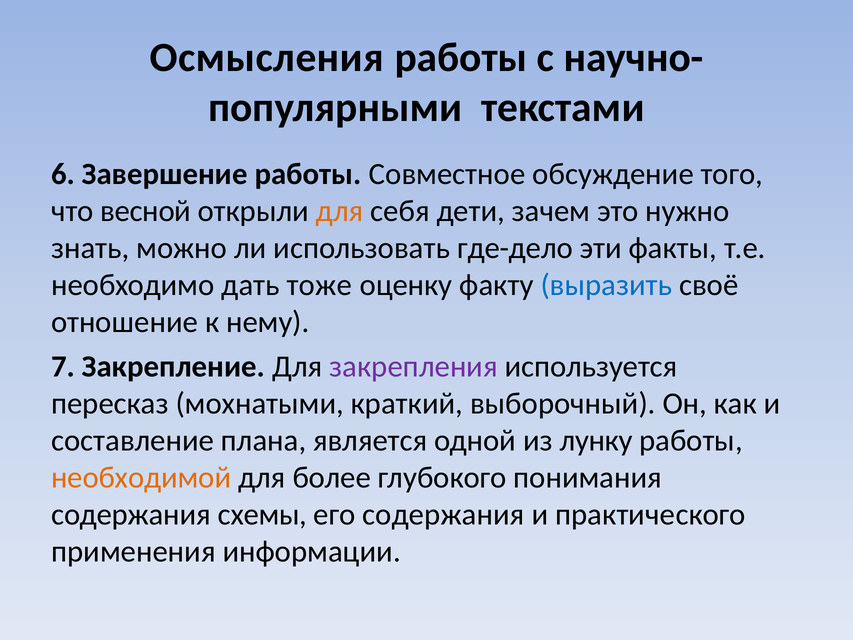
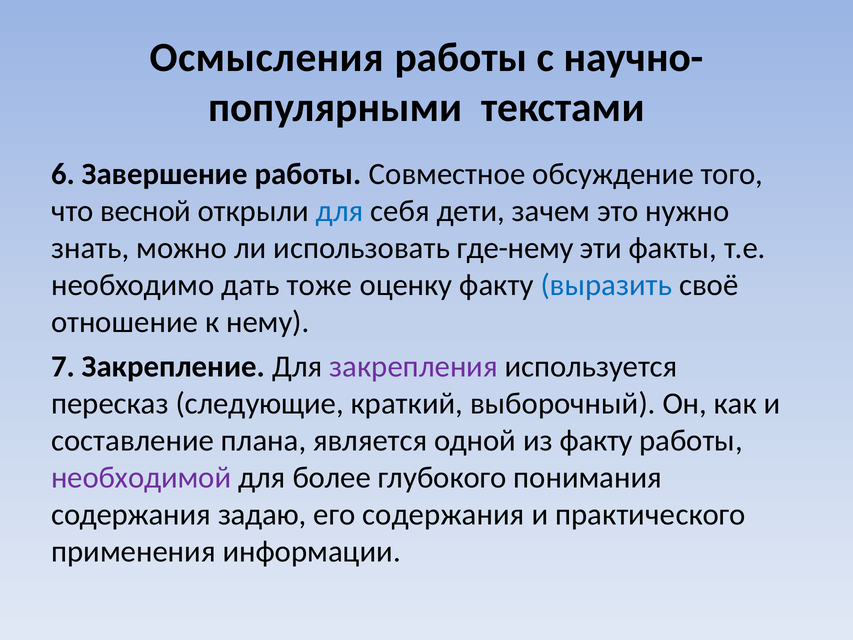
для at (340, 211) colour: orange -> blue
где-дело: где-дело -> где-нему
мохнатыми: мохнатыми -> следующие
из лунку: лунку -> факту
необходимой colour: orange -> purple
схемы: схемы -> задаю
